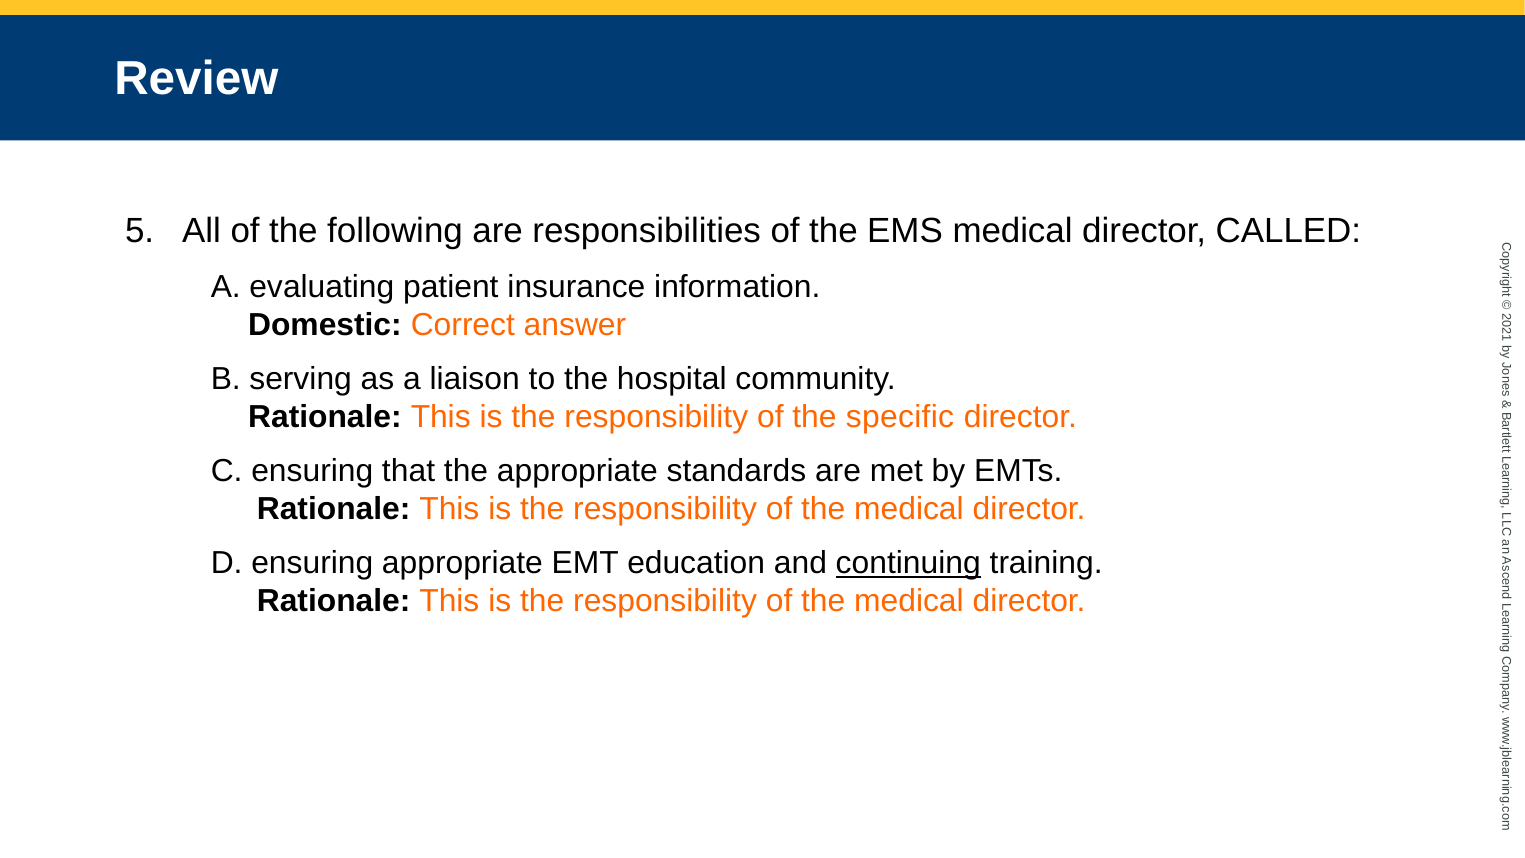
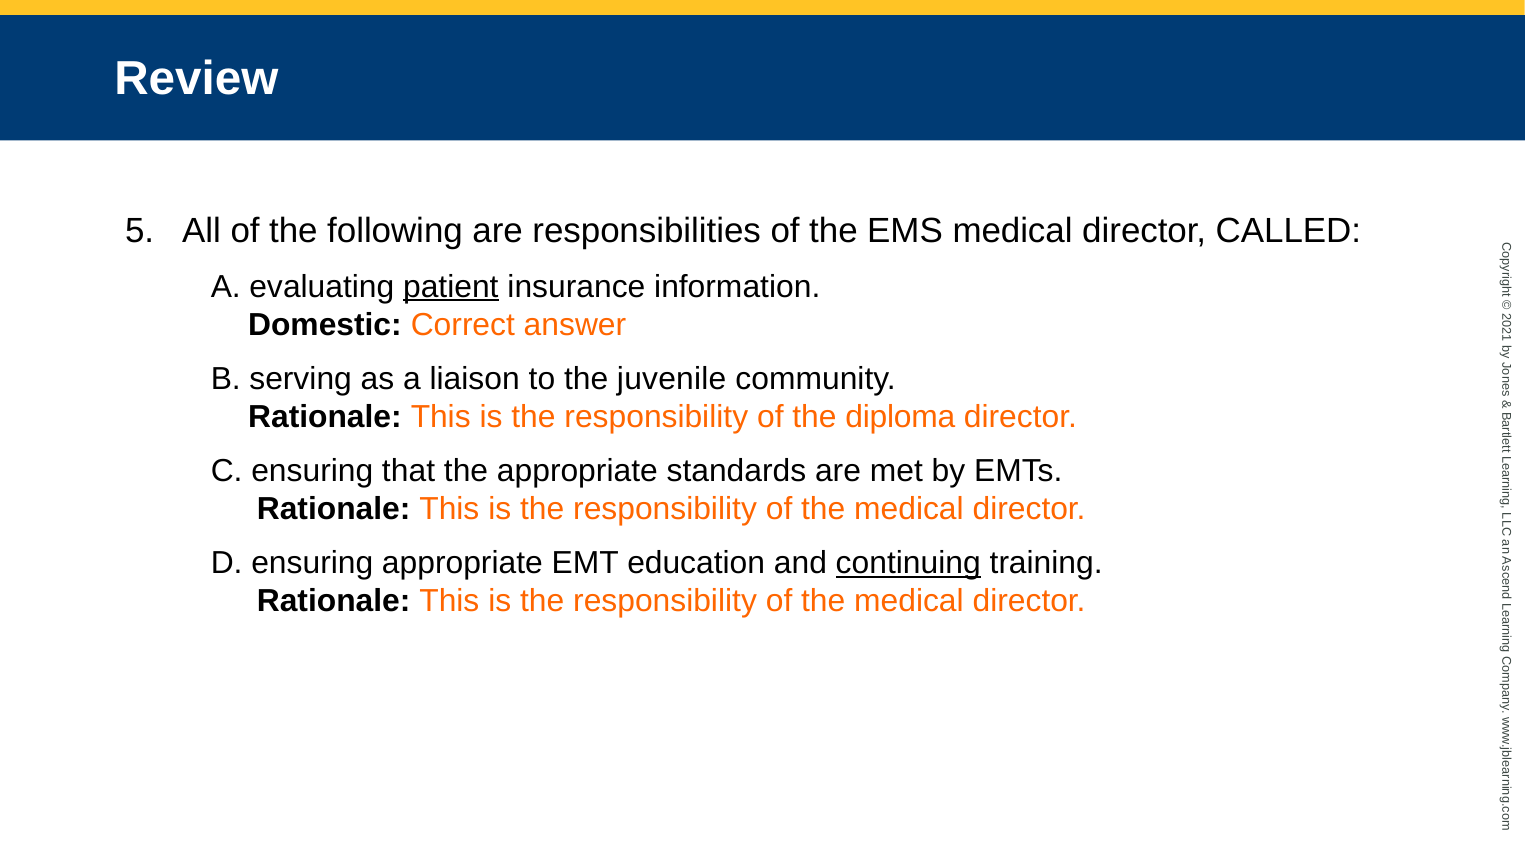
patient underline: none -> present
hospital: hospital -> juvenile
specific: specific -> diploma
